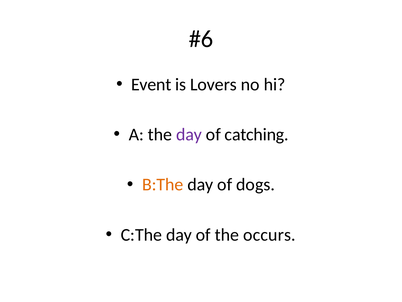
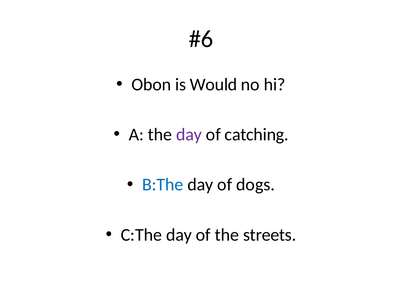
Event: Event -> Obon
Lovers: Lovers -> Would
B:The colour: orange -> blue
occurs: occurs -> streets
